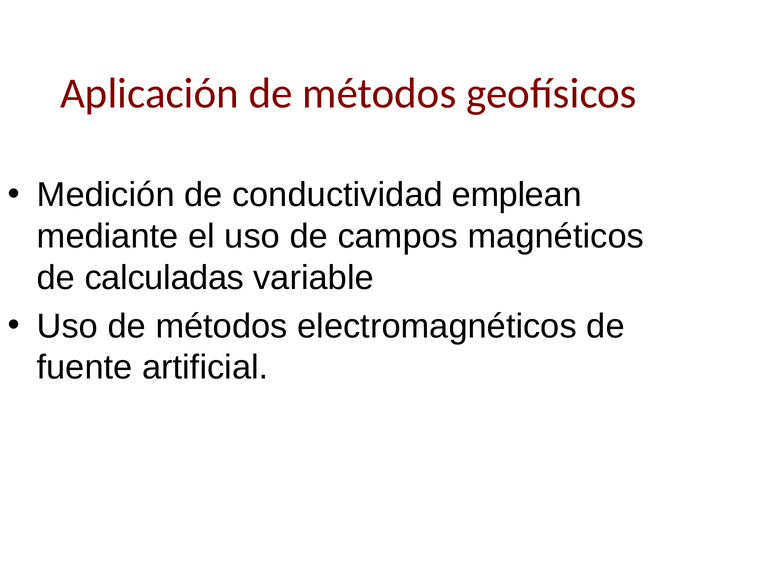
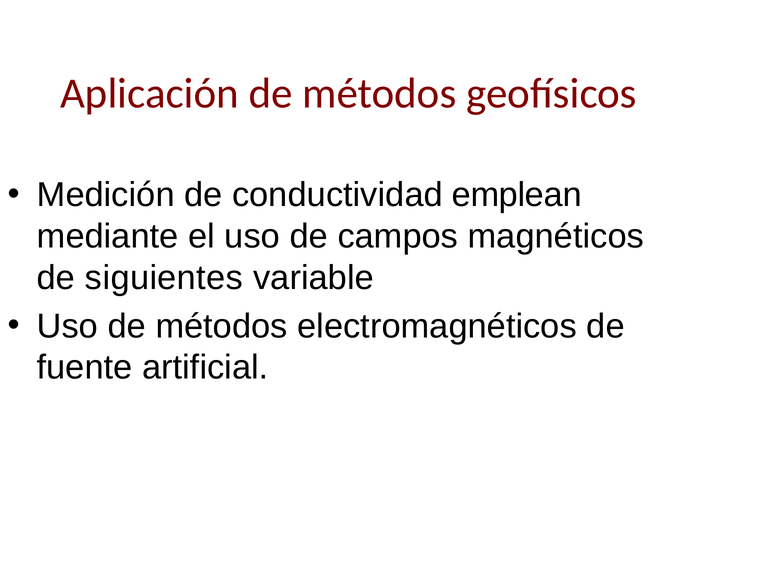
calculadas: calculadas -> siguientes
